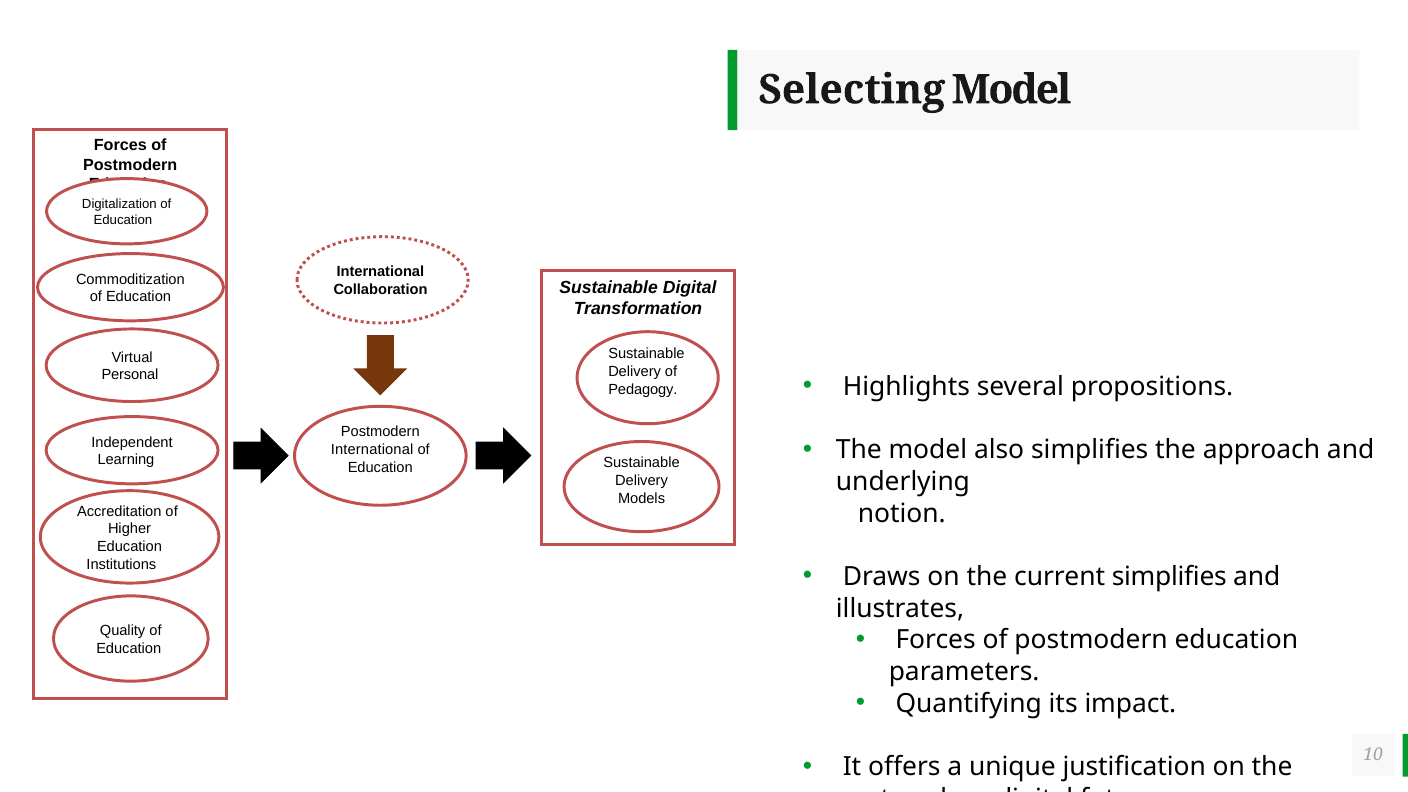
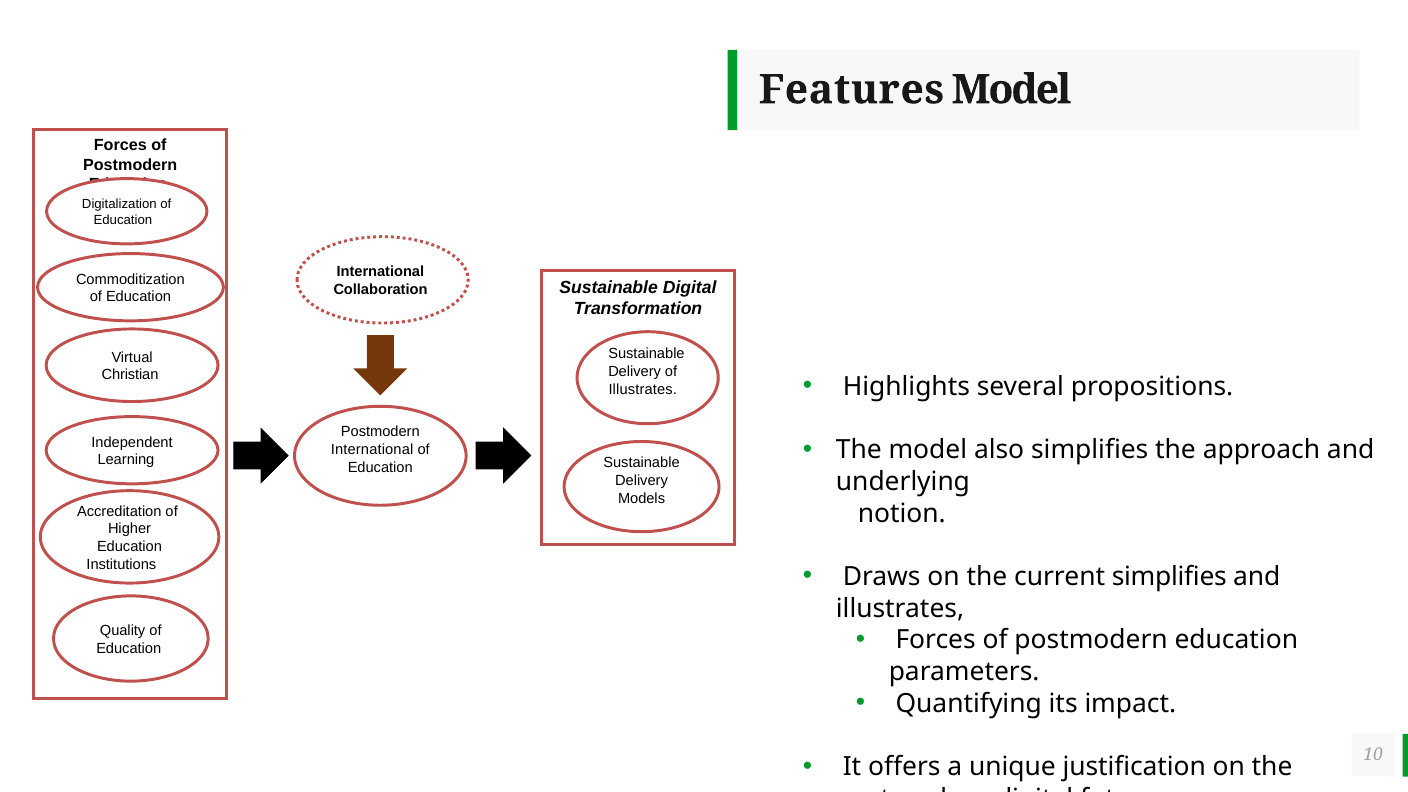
Selecting: Selecting -> Features
Personal: Personal -> Christian
Pedagogy at (643, 389): Pedagogy -> Illustrates
